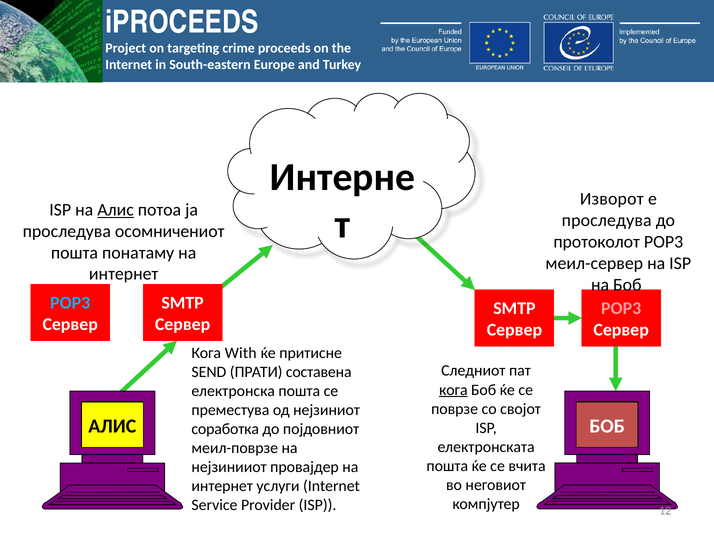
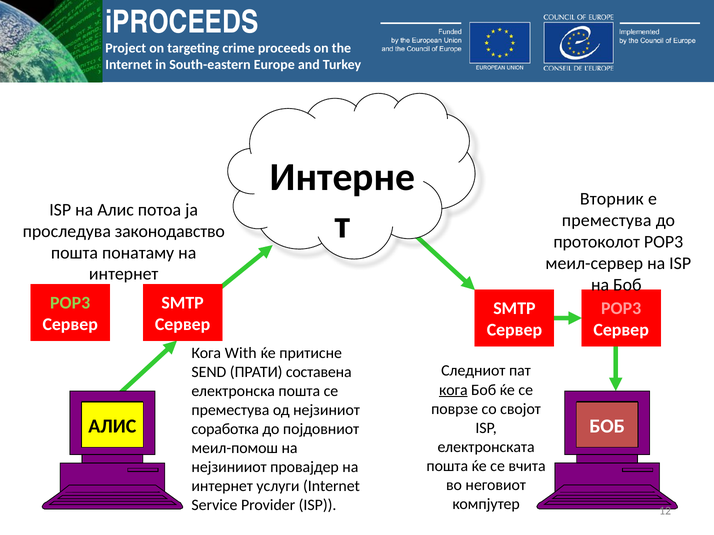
Изворот: Изворот -> Вторник
Алис at (116, 210) underline: present -> none
проследува at (607, 221): проследува -> преместува
осомничениот: осомничениот -> законодавство
POP3 at (70, 303) colour: light blue -> light green
меил-поврзе: меил-поврзе -> меил-помош
